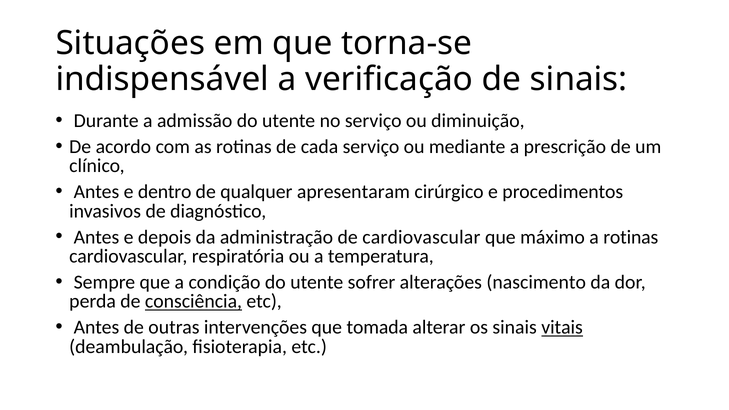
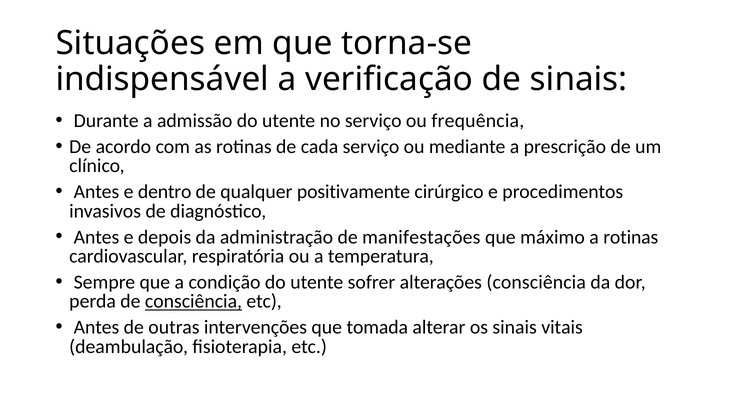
diminuição: diminuição -> frequência
apresentaram: apresentaram -> positivamente
de cardiovascular: cardiovascular -> manifestações
alterações nascimento: nascimento -> consciência
vitais underline: present -> none
